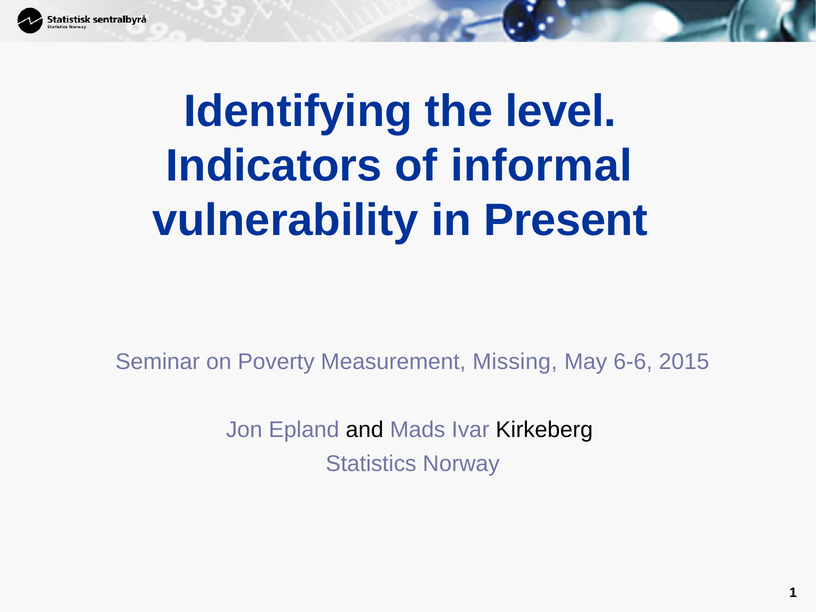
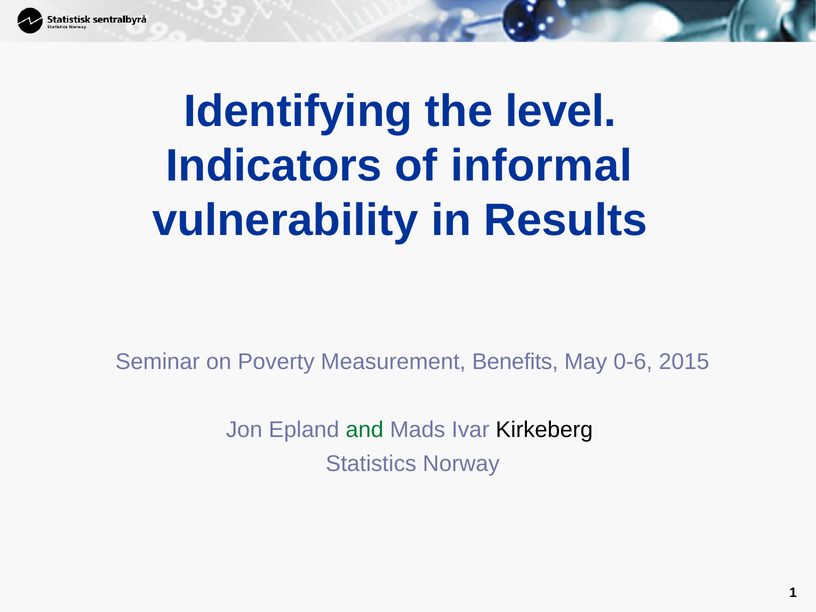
Present: Present -> Results
Missing: Missing -> Benefits
6-6: 6-6 -> 0-6
and colour: black -> green
